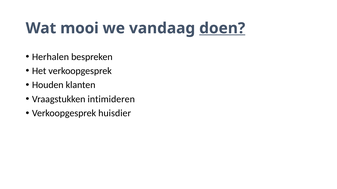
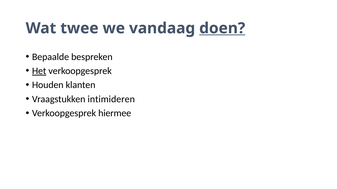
mooi: mooi -> twee
Herhalen: Herhalen -> Bepaalde
Het underline: none -> present
huisdier: huisdier -> hiermee
